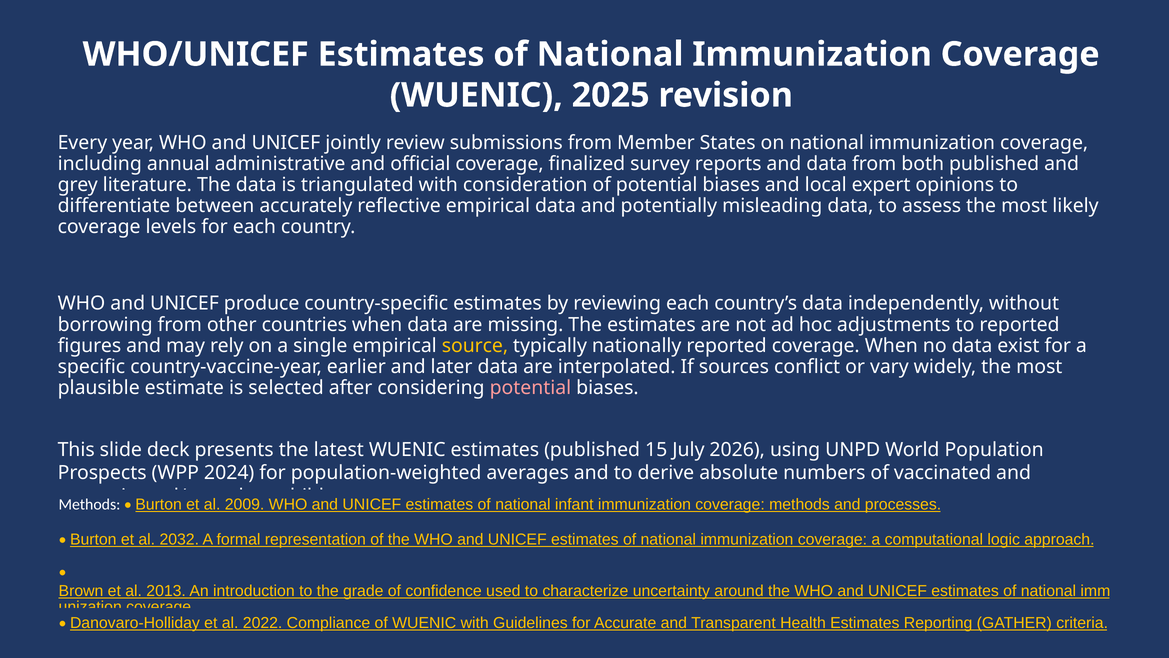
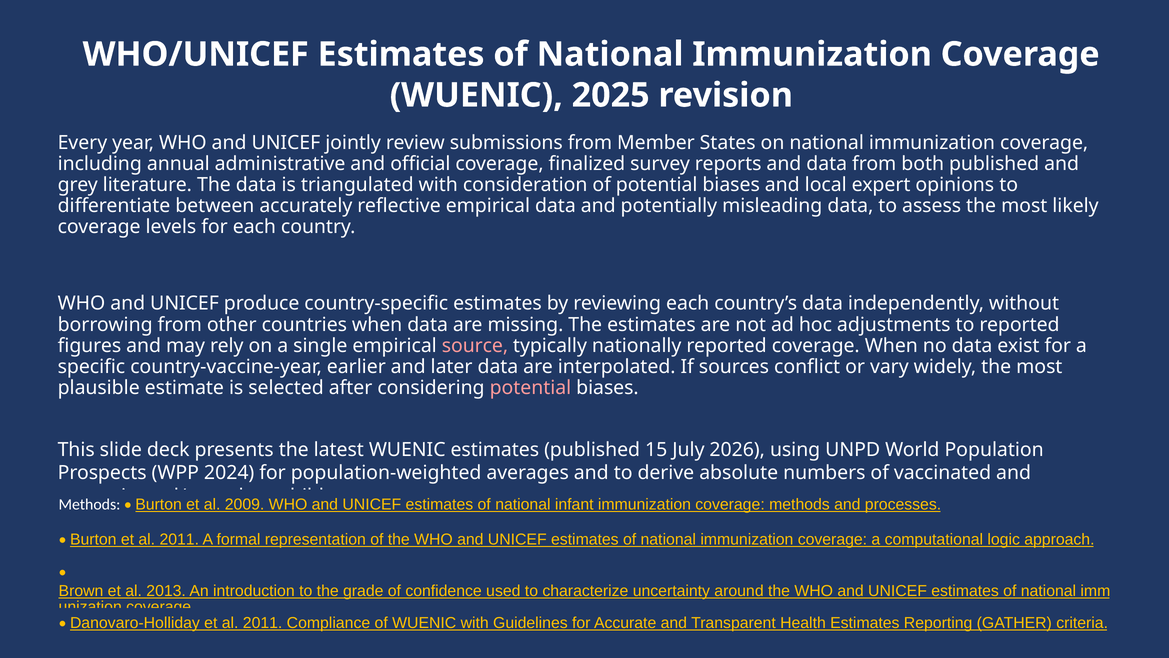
source colour: yellow -> pink
Burton et al 2032: 2032 -> 2011
Danovaro-Holliday et al 2022: 2022 -> 2011
